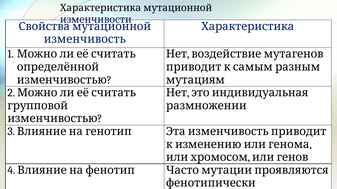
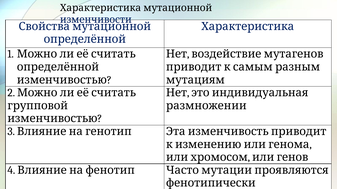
изменчивость at (85, 39): изменчивость -> определённой
